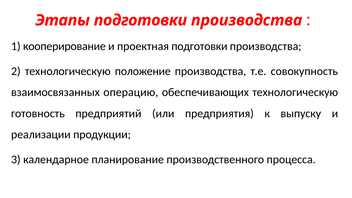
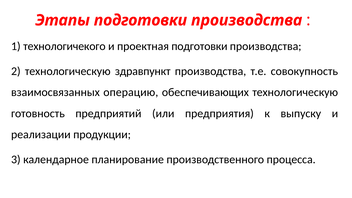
кооперирование: кооперирование -> технологичекого
положение: положение -> здравпункт
